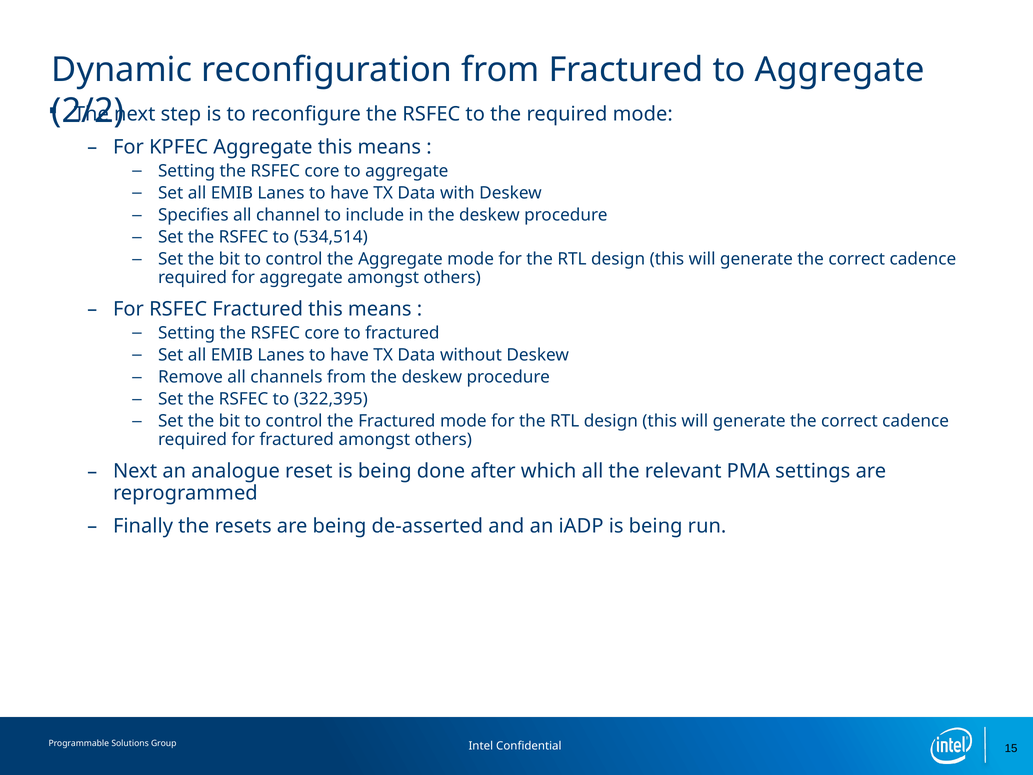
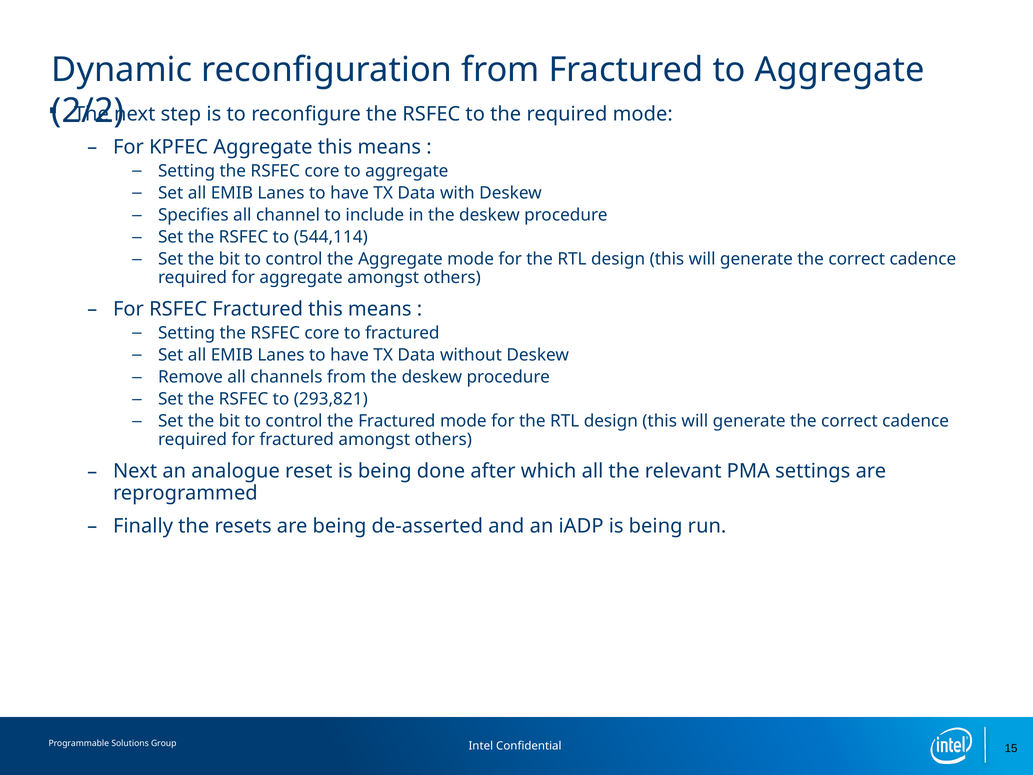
534,514: 534,514 -> 544,114
322,395: 322,395 -> 293,821
